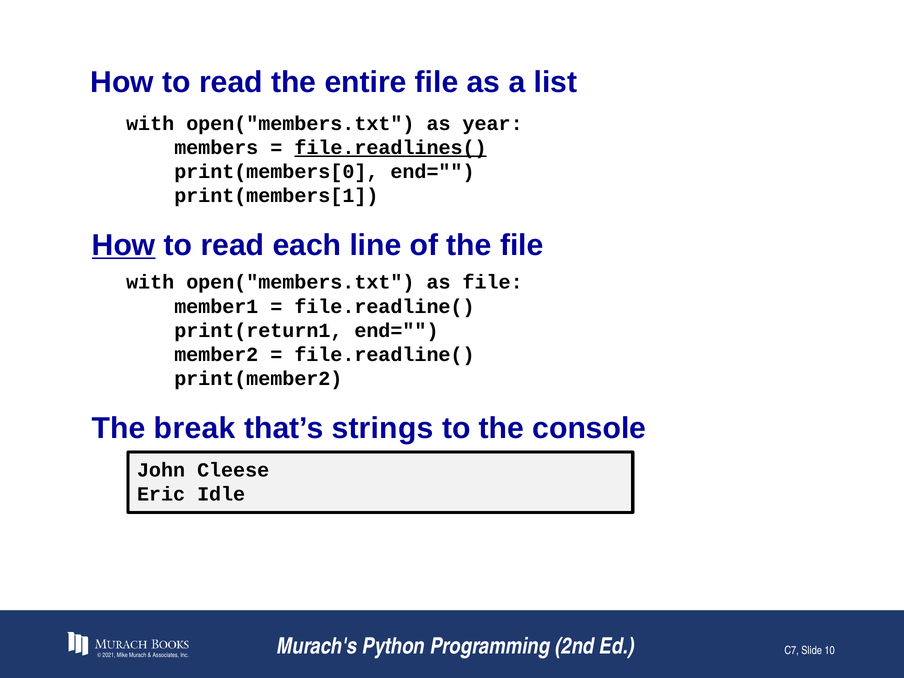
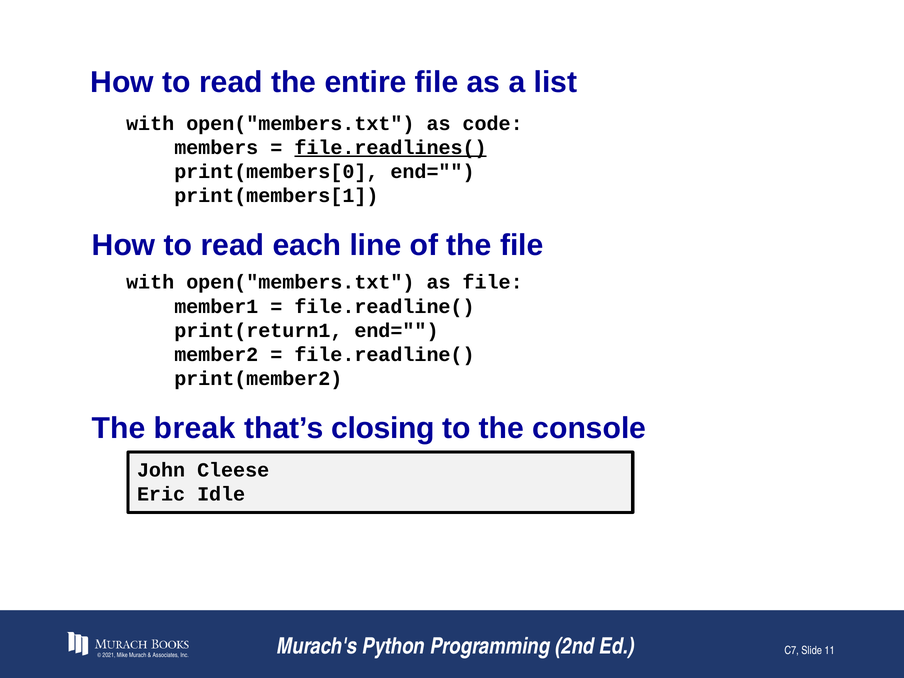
year: year -> code
How at (124, 245) underline: present -> none
strings: strings -> closing
10: 10 -> 11
